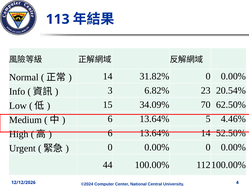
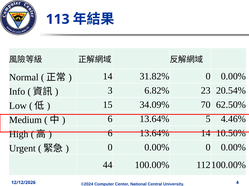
52.50%: 52.50% -> 10.50%
